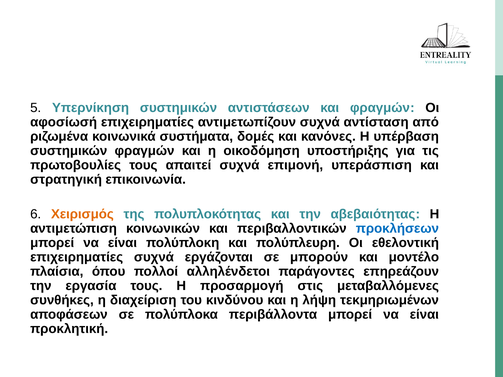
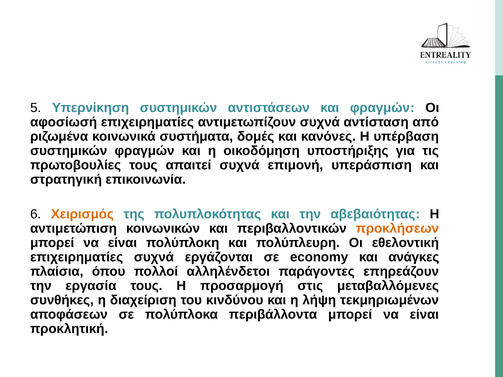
προκλήσεων colour: blue -> orange
μπορούν: μπορούν -> economy
μοντέλο: μοντέλο -> ανάγκες
